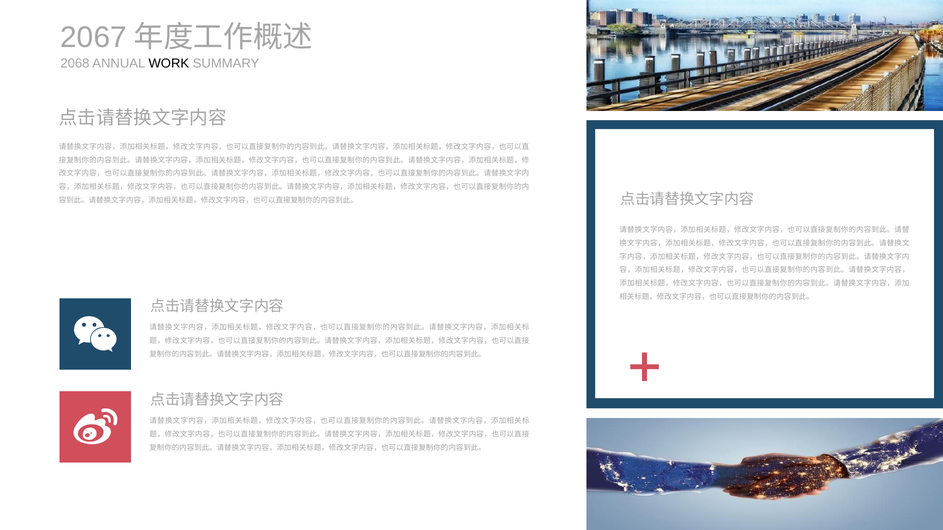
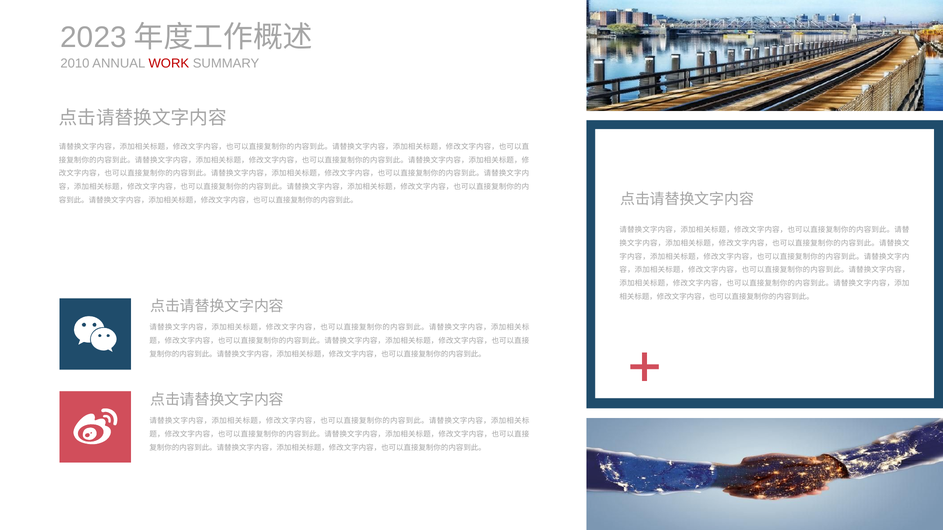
2067: 2067 -> 2023
2068: 2068 -> 2010
WORK colour: black -> red
